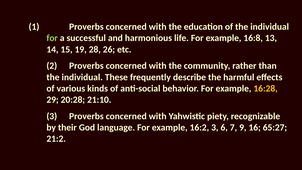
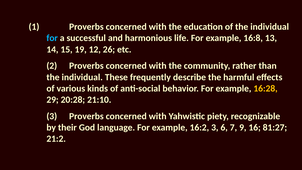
for at (52, 38) colour: light green -> light blue
28: 28 -> 12
65:27: 65:27 -> 81:27
